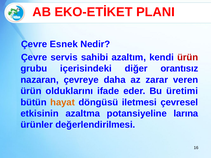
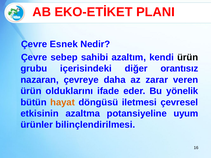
servis: servis -> sebep
ürün at (188, 57) colour: red -> black
üretimi: üretimi -> yönelik
larına: larına -> uyum
değerlendirilmesi: değerlendirilmesi -> bilinçlendirilmesi
